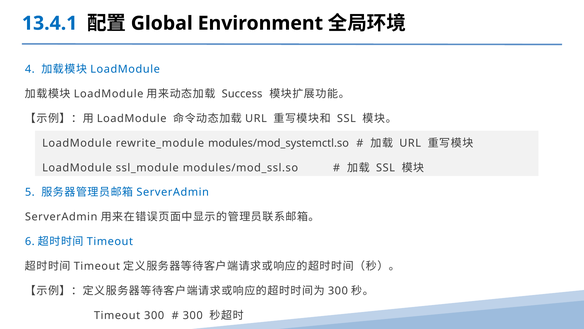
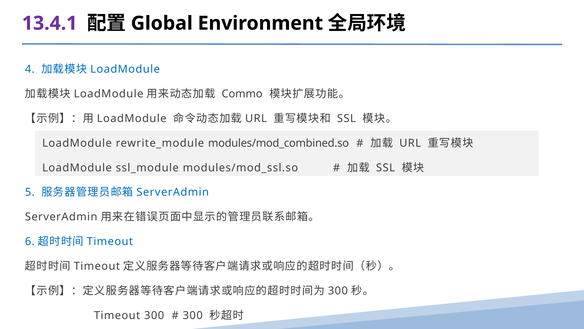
13.4.1 colour: blue -> purple
Success: Success -> Commo
modules/mod_systemctl.so: modules/mod_systemctl.so -> modules/mod_combined.so
